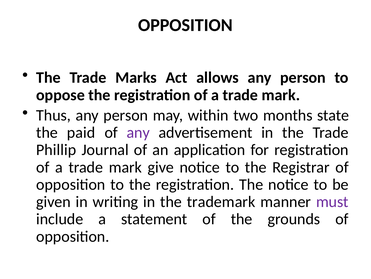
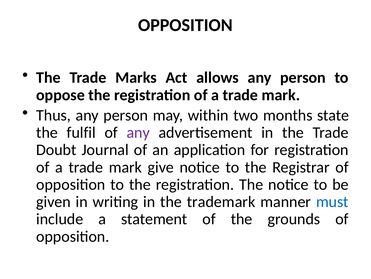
paid: paid -> fulfil
Phillip: Phillip -> Doubt
must colour: purple -> blue
